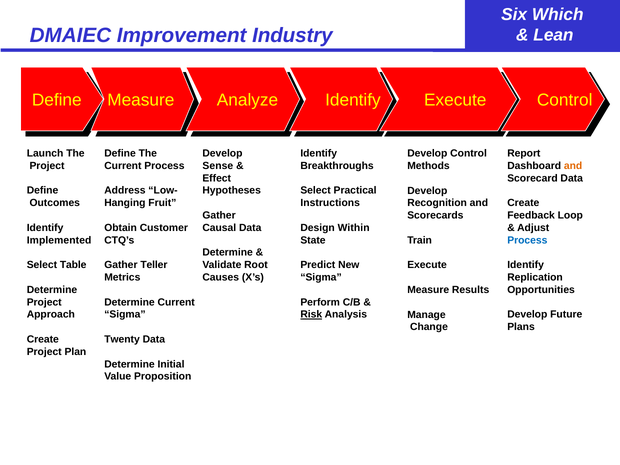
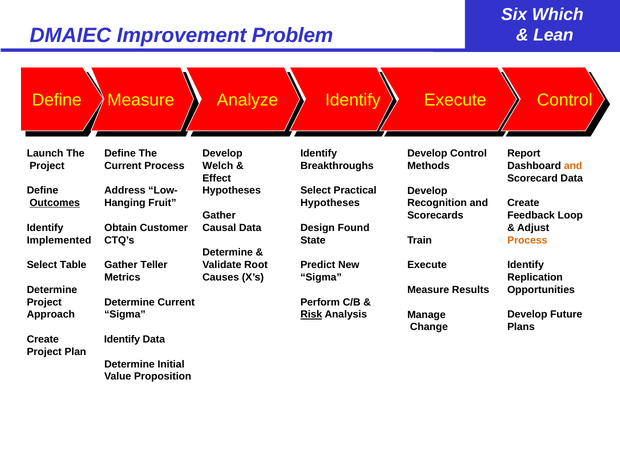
Industry: Industry -> Problem
Sense: Sense -> Welch
Outcomes underline: none -> present
Instructions at (330, 203): Instructions -> Hypotheses
Within: Within -> Found
Process at (527, 240) colour: blue -> orange
Twenty at (122, 339): Twenty -> Identify
